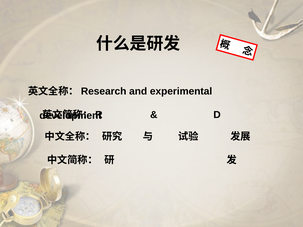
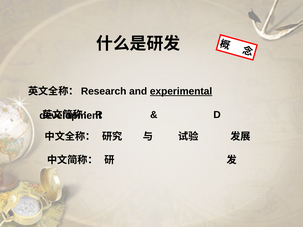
experimental underline: none -> present
